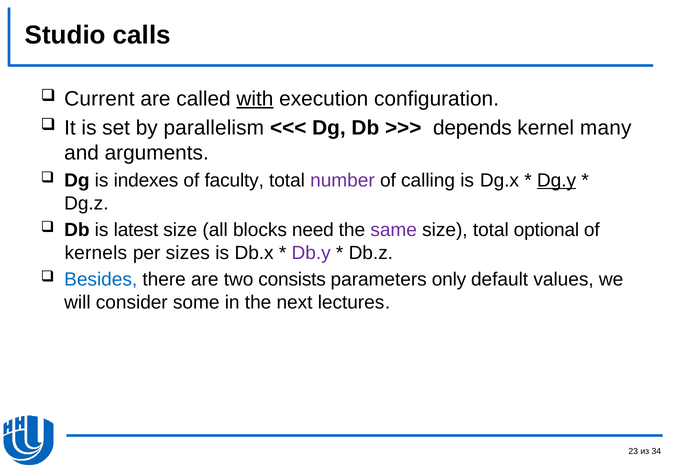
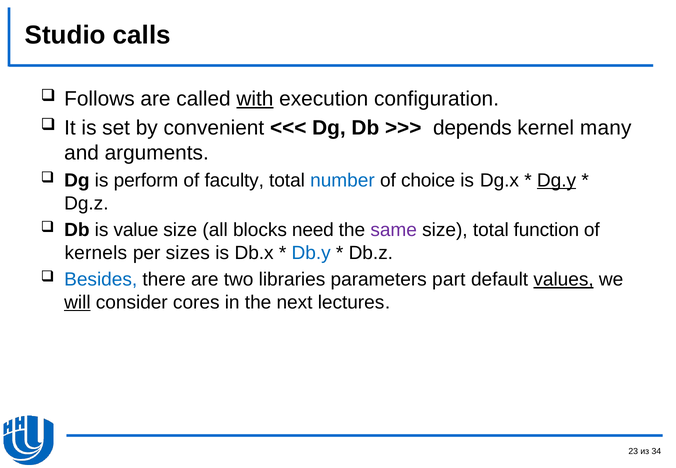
Current: Current -> Follows
parallelism: parallelism -> convenient
indexes: indexes -> perform
number colour: purple -> blue
calling: calling -> choice
latest: latest -> value
optional: optional -> function
Db.y colour: purple -> blue
consists: consists -> libraries
only: only -> part
values underline: none -> present
will underline: none -> present
some: some -> cores
